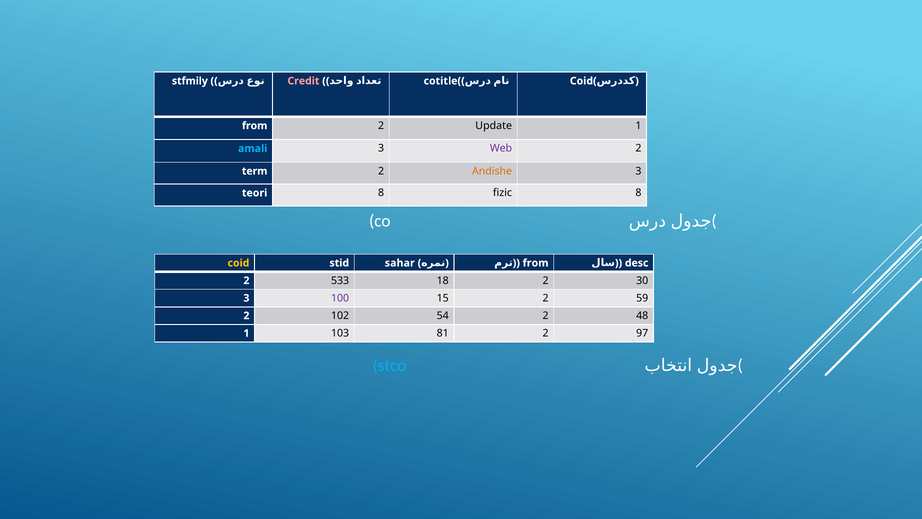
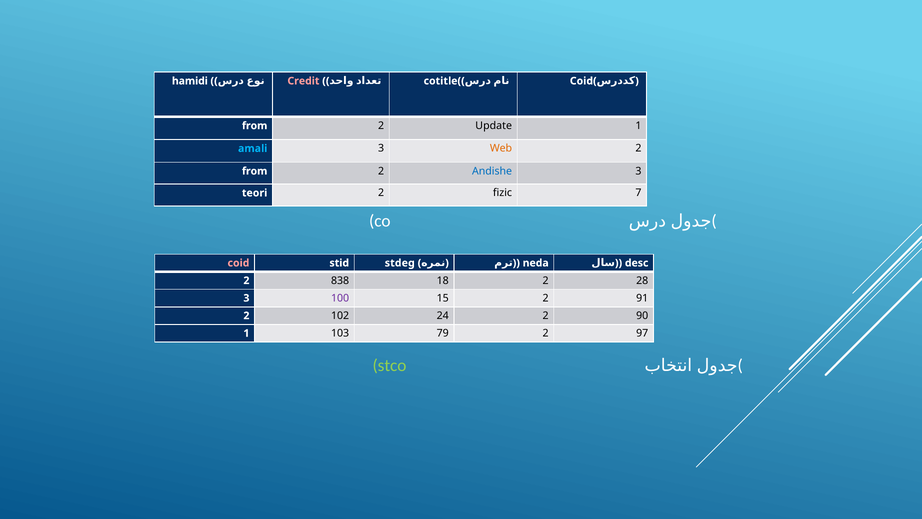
stfmily: stfmily -> hamidi
Web colour: purple -> orange
term at (255, 171): term -> from
Andishe colour: orange -> blue
teori 8: 8 -> 2
fizic 8: 8 -> 7
coid at (238, 263) colour: yellow -> pink
sahar: sahar -> stdeg
from at (536, 263): from -> neda
533: 533 -> 838
30: 30 -> 28
59: 59 -> 91
54: 54 -> 24
48: 48 -> 90
81: 81 -> 79
stco colour: light blue -> light green
